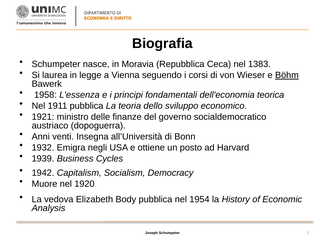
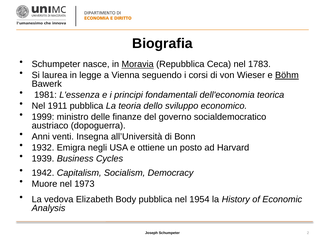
Moravia underline: none -> present
1383: 1383 -> 1783
1958: 1958 -> 1981
1921: 1921 -> 1999
1920: 1920 -> 1973
